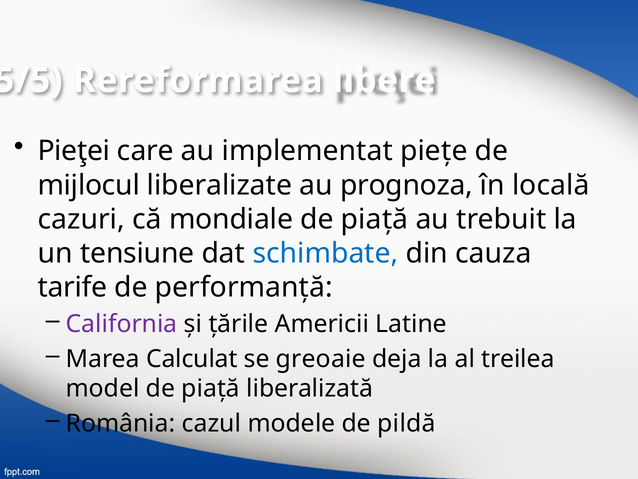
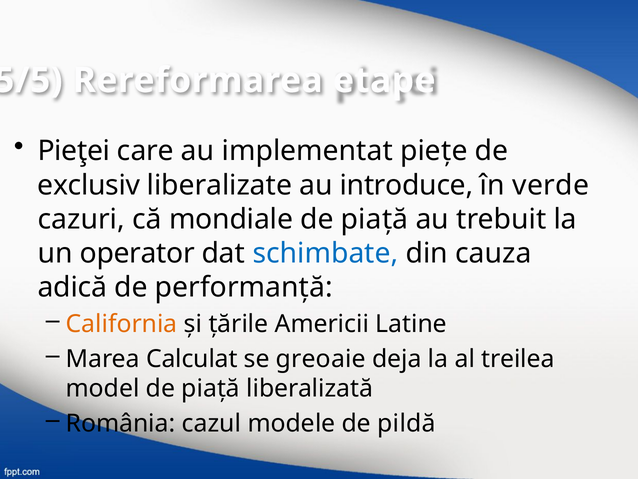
libere: libere -> etape
mijlocul: mijlocul -> exclusiv
prognoza: prognoza -> introduce
locală: locală -> verde
tensiune: tensiune -> operator
tarife: tarife -> adică
California colour: purple -> orange
